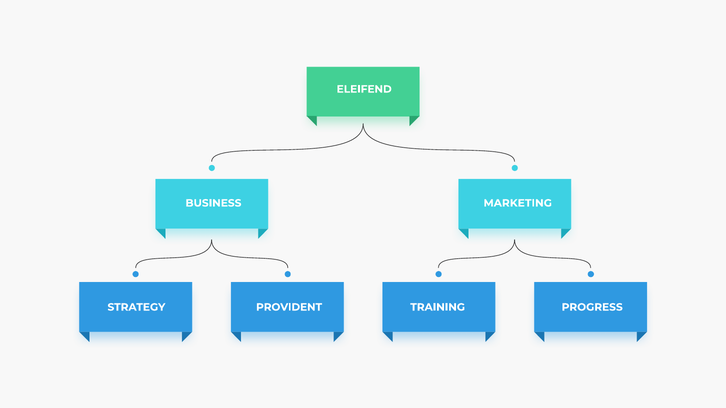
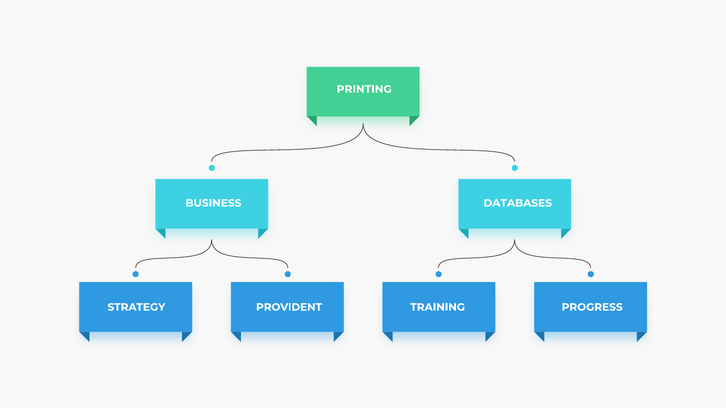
ELEIFEND: ELEIFEND -> PRINTING
MARKETING: MARKETING -> DATABASES
